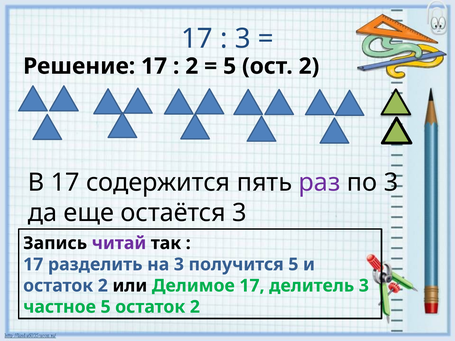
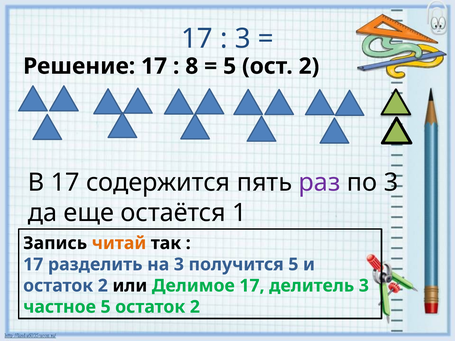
2 at (192, 66): 2 -> 8
остаётся 3: 3 -> 1
читай colour: purple -> orange
